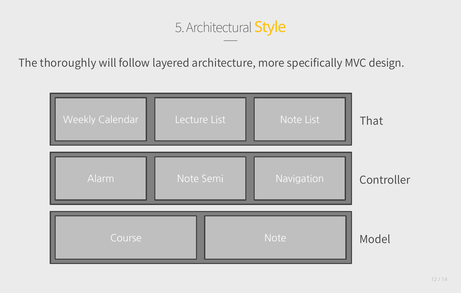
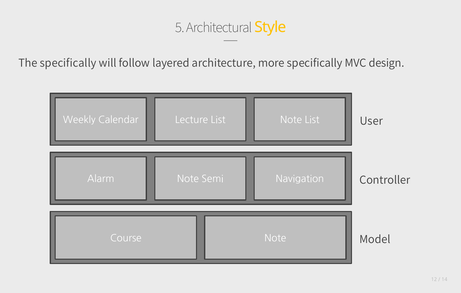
The thoroughly: thoroughly -> specifically
That: That -> User
